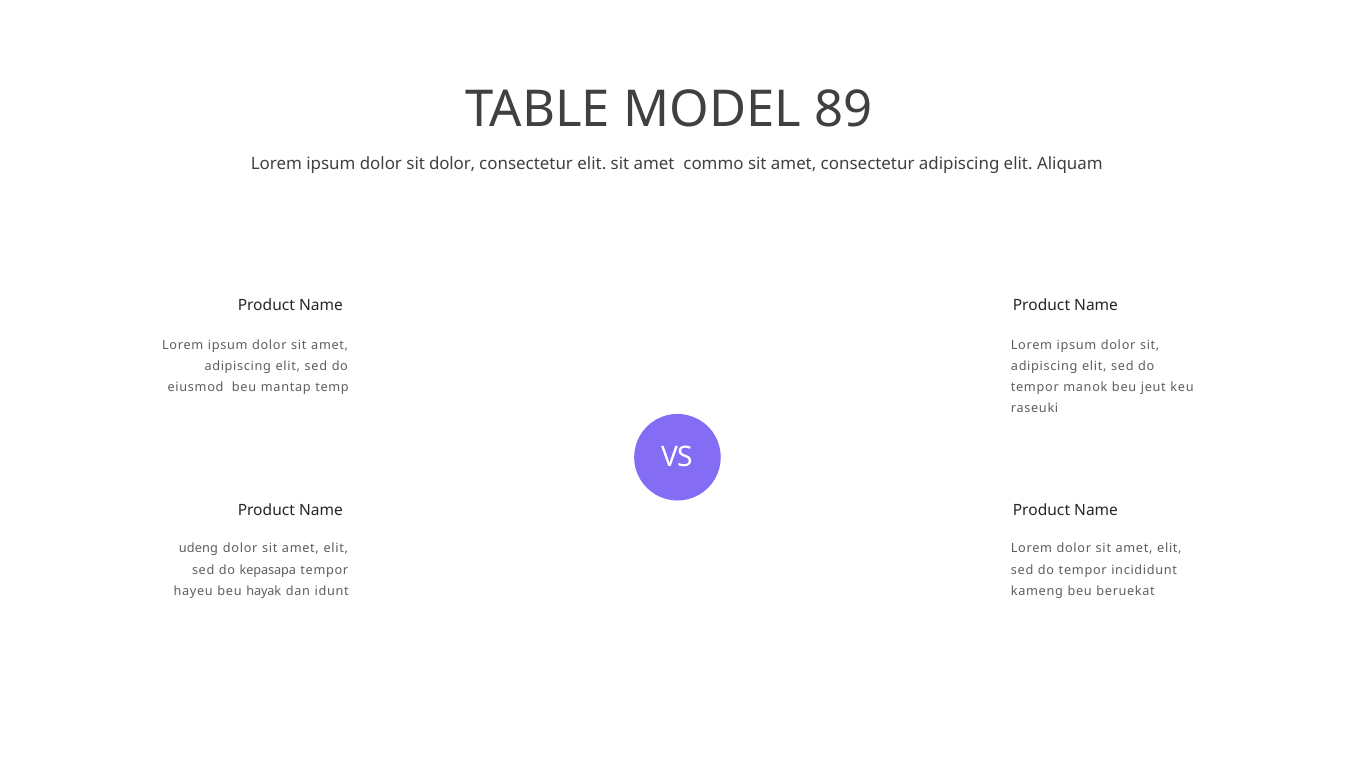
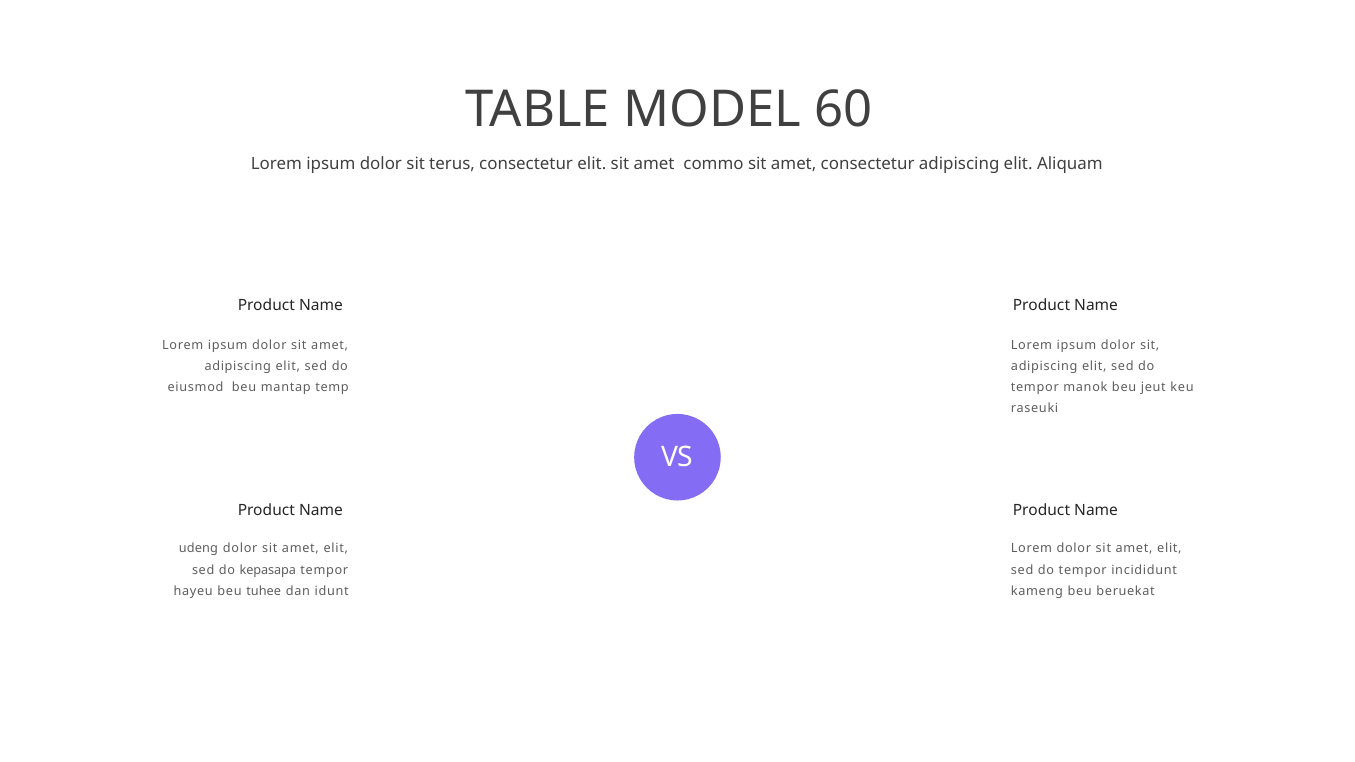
89: 89 -> 60
sit dolor: dolor -> terus
hayak: hayak -> tuhee
